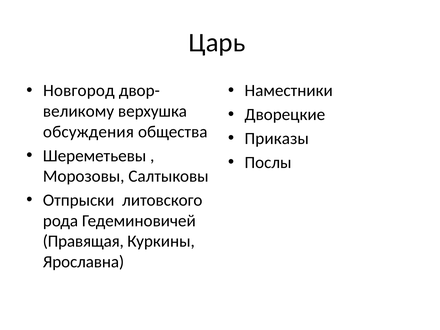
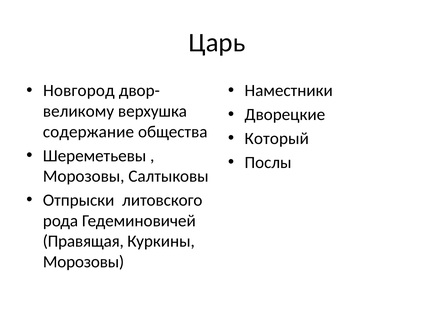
обсуждения: обсуждения -> содержание
Приказы: Приказы -> Который
Ярославна at (84, 262): Ярославна -> Морозовы
